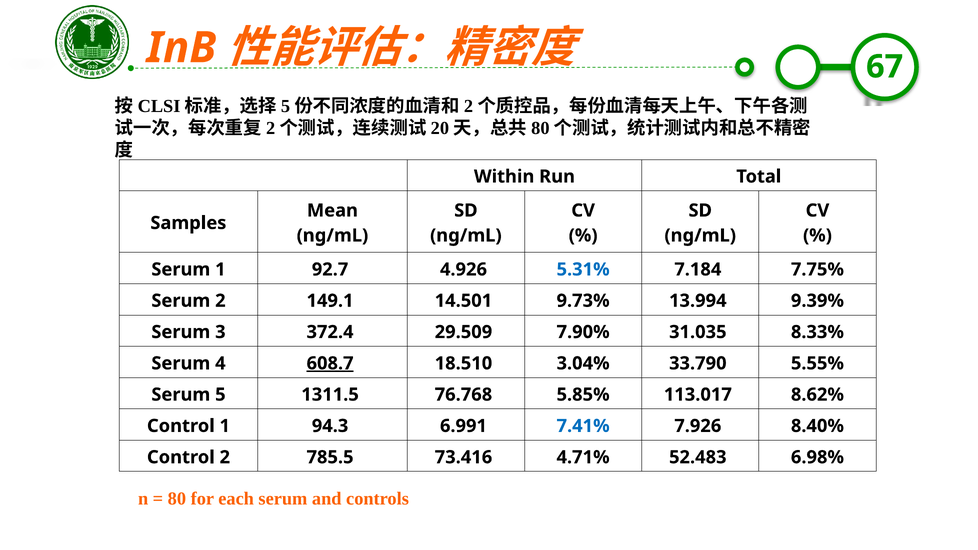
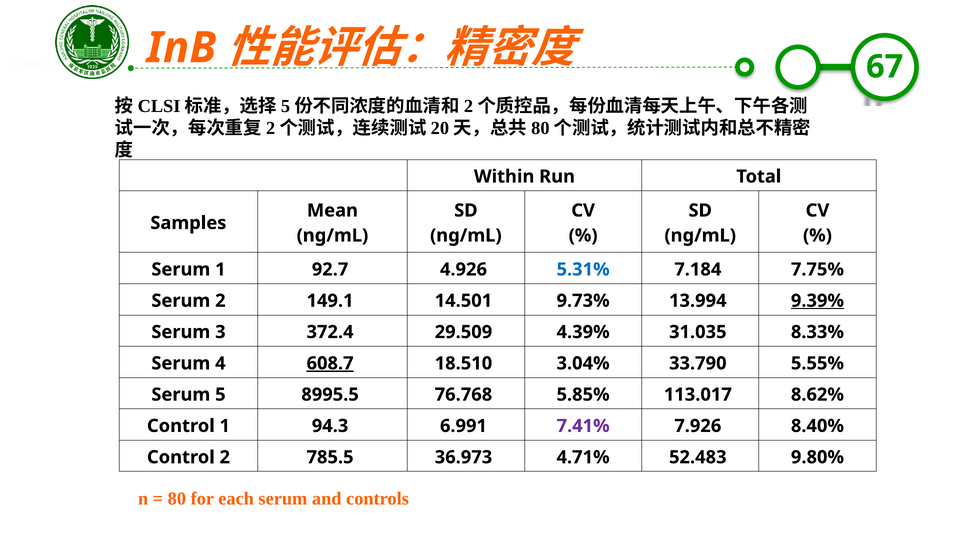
9.39% underline: none -> present
7.90%: 7.90% -> 4.39%
1311.5: 1311.5 -> 8995.5
7.41% colour: blue -> purple
73.416: 73.416 -> 36.973
6.98%: 6.98% -> 9.80%
